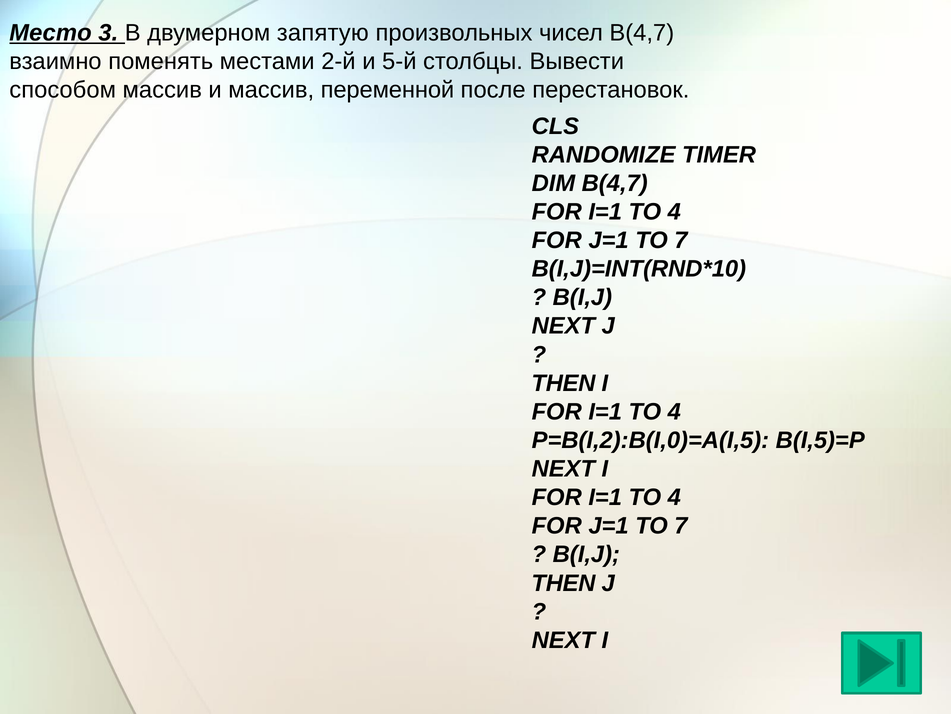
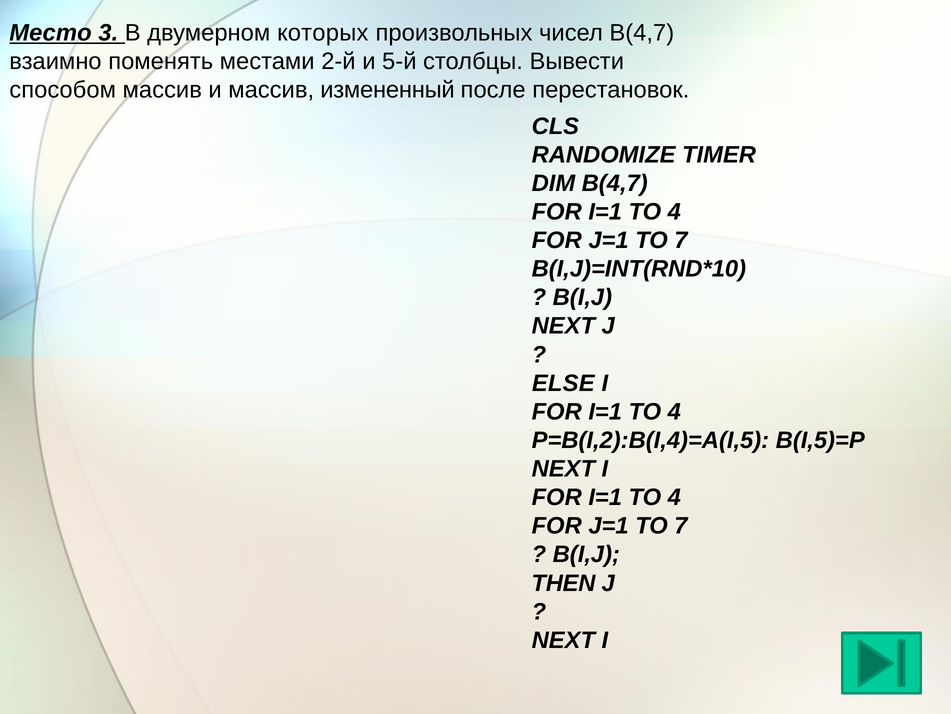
запятую: запятую -> которых
переменной: переменной -> измененный
THEN at (563, 383): THEN -> ELSE
P=B(I,2):B(I,0)=A(I,5: P=B(I,2):B(I,0)=A(I,5 -> P=B(I,2):B(I,4)=A(I,5
